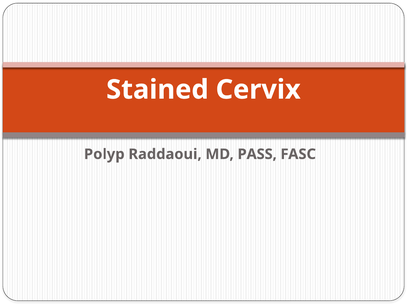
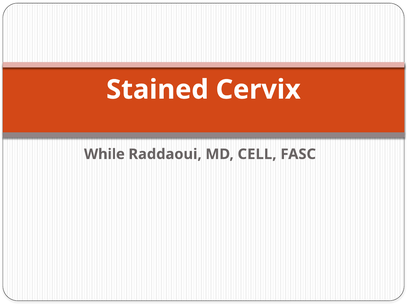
Polyp: Polyp -> While
PASS: PASS -> CELL
